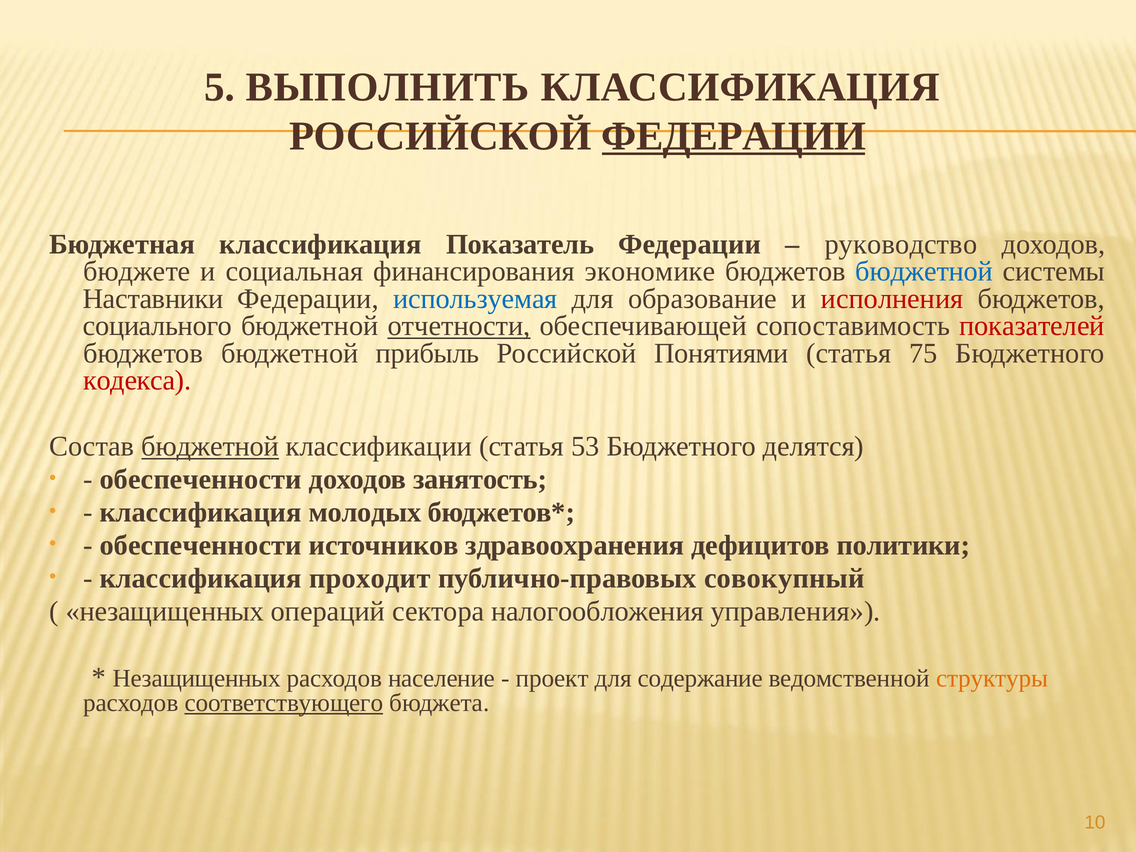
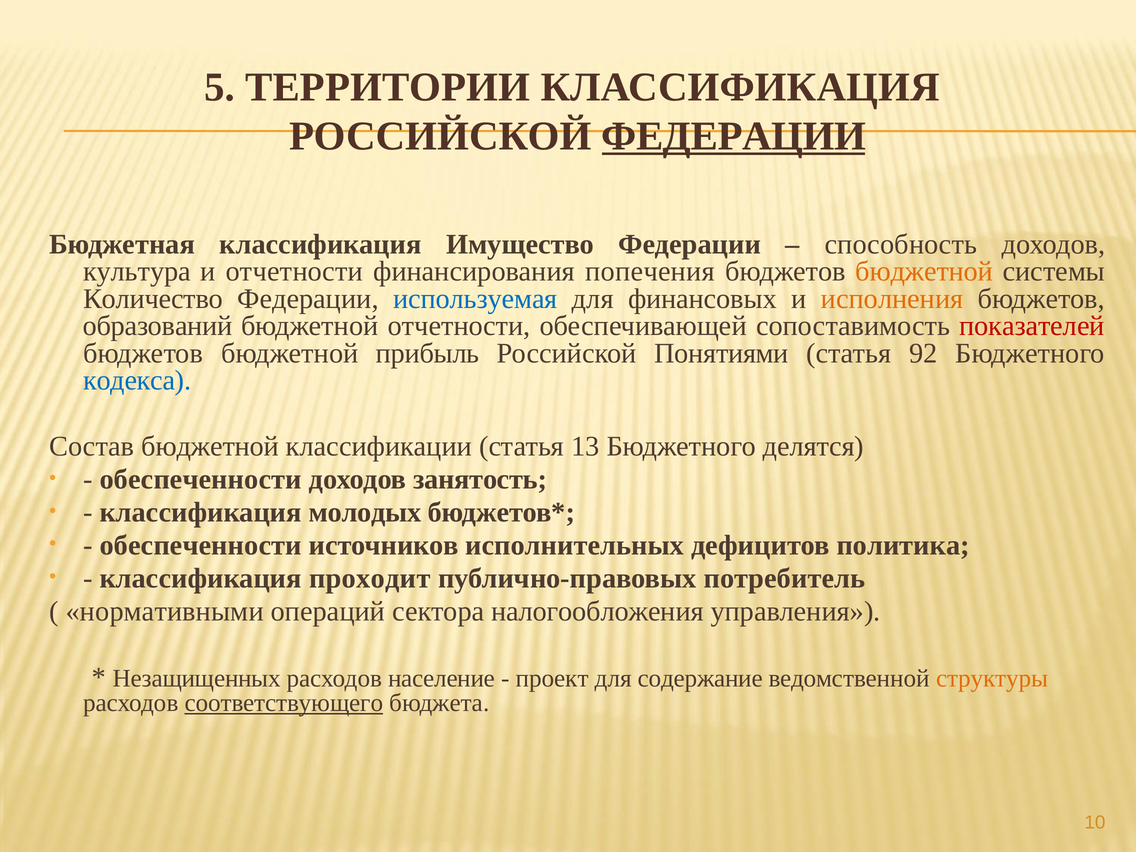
ВЫПОЛНИТЬ: ВЫПОЛНИТЬ -> ТЕРРИТОРИИ
Показатель: Показатель -> Имущество
руководство: руководство -> способность
бюджете: бюджете -> культура
и социальная: социальная -> отчетности
экономике: экономике -> попечения
бюджетной at (924, 271) colour: blue -> orange
Наставники: Наставники -> Количество
образование: образование -> финансовых
исполнения colour: red -> orange
социального: социального -> образований
отчетности at (459, 326) underline: present -> none
75: 75 -> 92
кодекса colour: red -> blue
бюджетной at (210, 446) underline: present -> none
53: 53 -> 13
здравоохранения: здравоохранения -> исполнительных
политики: политики -> политика
совокупный: совокупный -> потребитель
незащищенных at (165, 611): незащищенных -> нормативными
